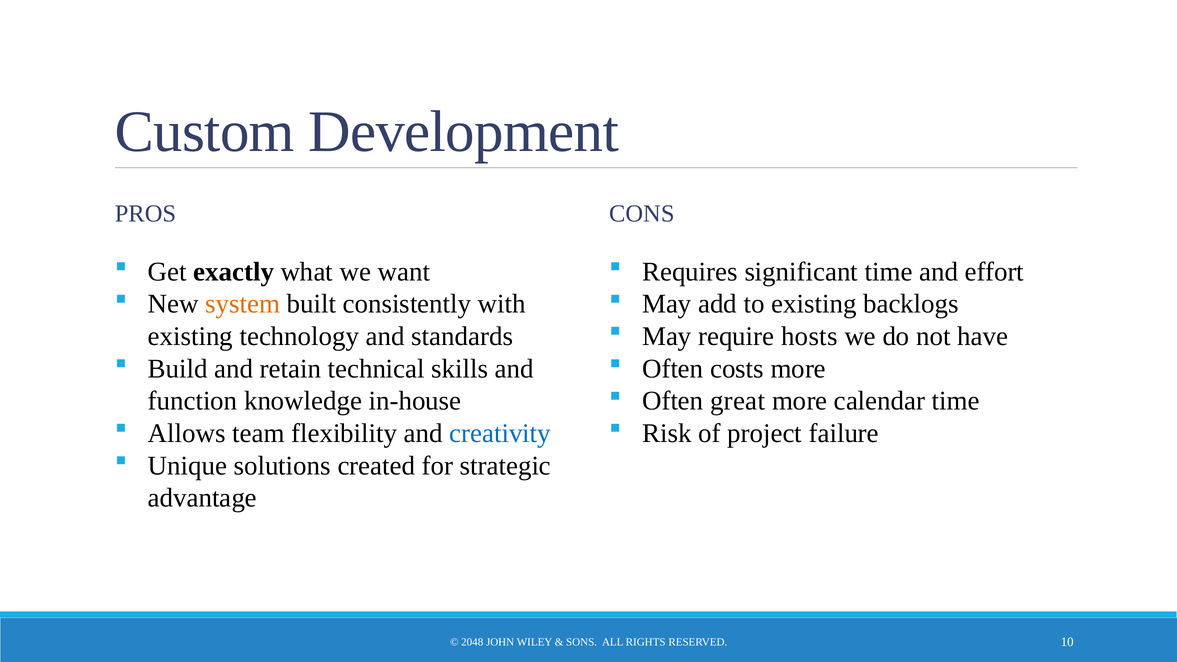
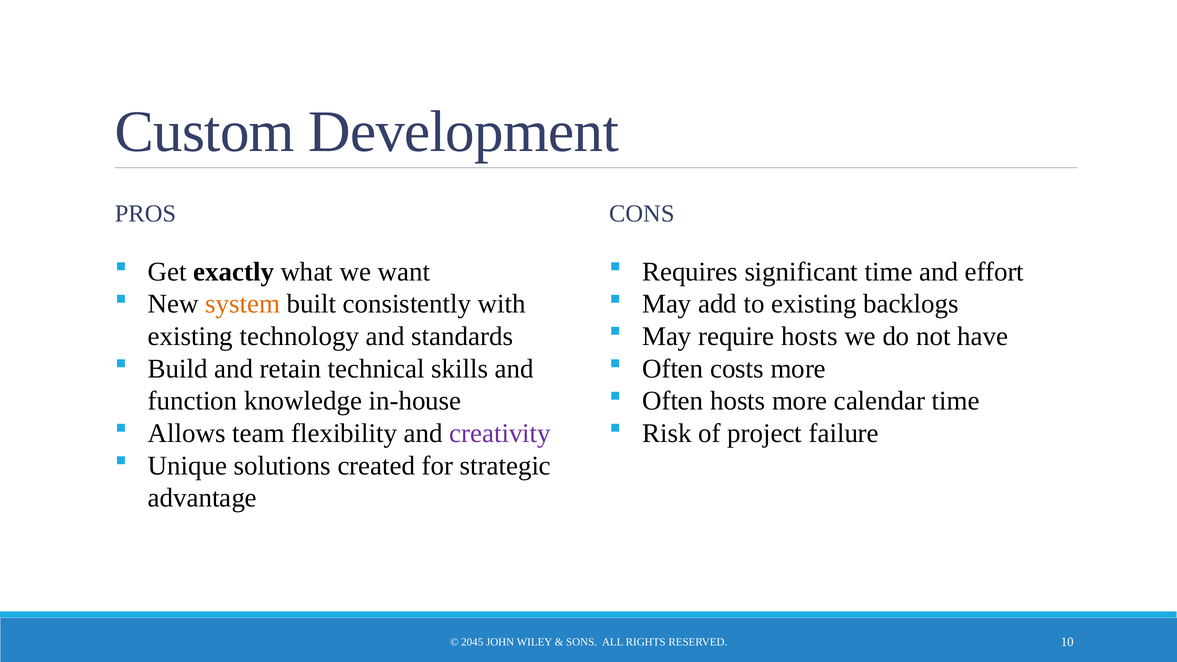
Often great: great -> hosts
creativity colour: blue -> purple
2048: 2048 -> 2045
